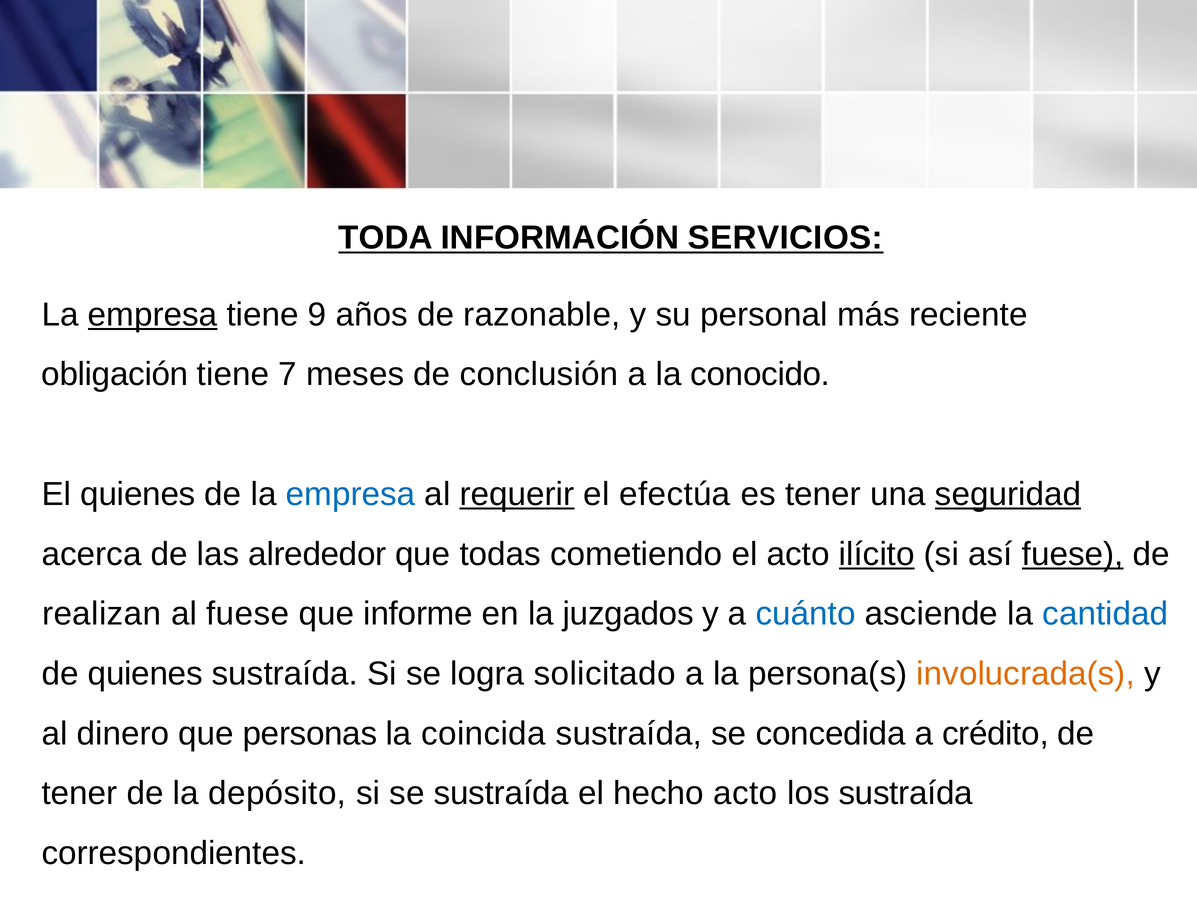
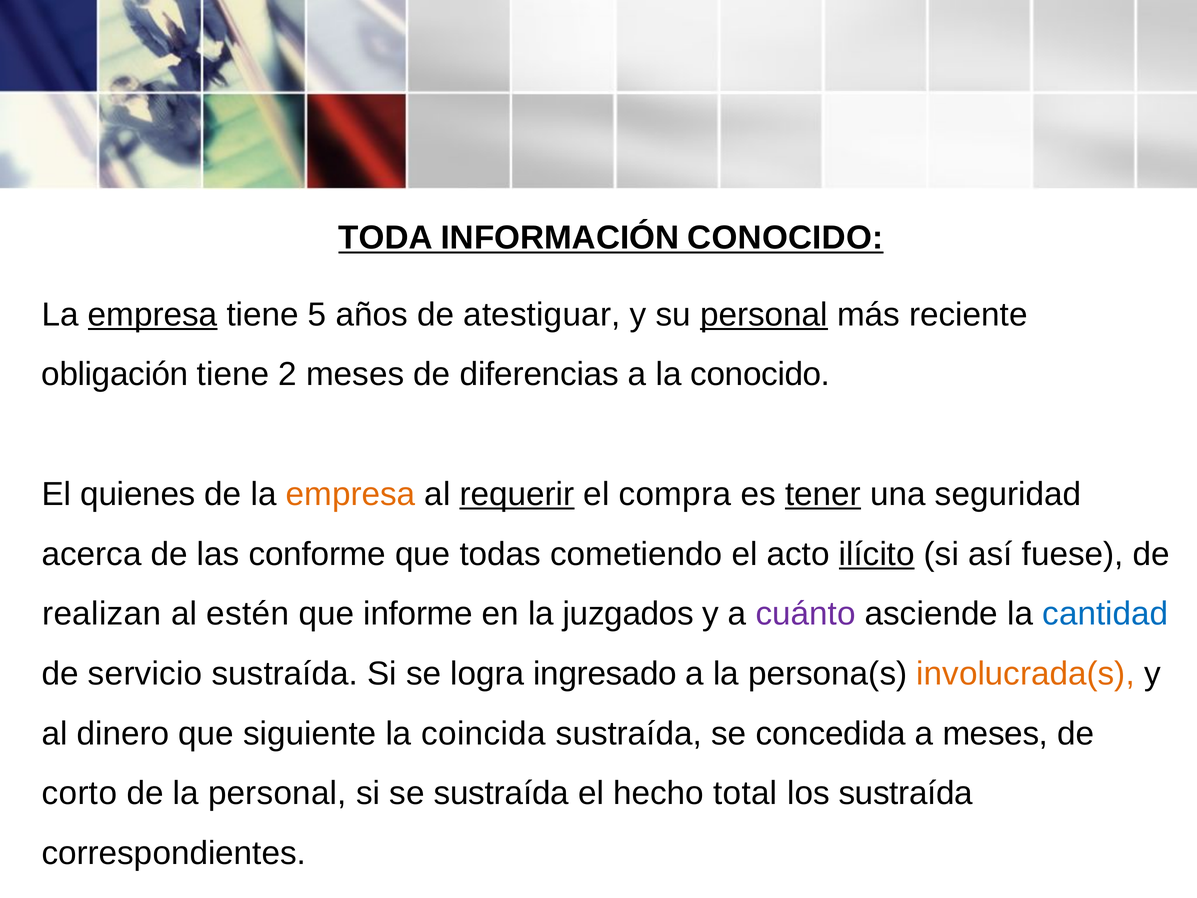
INFORMACIÓN SERVICIOS: SERVICIOS -> CONOCIDO
9: 9 -> 5
razonable: razonable -> atestiguar
personal at (764, 314) underline: none -> present
7: 7 -> 2
conclusión: conclusión -> diferencias
empresa at (351, 494) colour: blue -> orange
efectúa: efectúa -> compra
tener at (823, 494) underline: none -> present
seguridad underline: present -> none
alrededor: alrededor -> conforme
fuese at (1073, 554) underline: present -> none
al fuese: fuese -> estén
cuánto colour: blue -> purple
de quienes: quienes -> servicio
solicitado: solicitado -> ingresado
personas: personas -> siguiente
a crédito: crédito -> meses
tener at (80, 793): tener -> corto
la depósito: depósito -> personal
hecho acto: acto -> total
